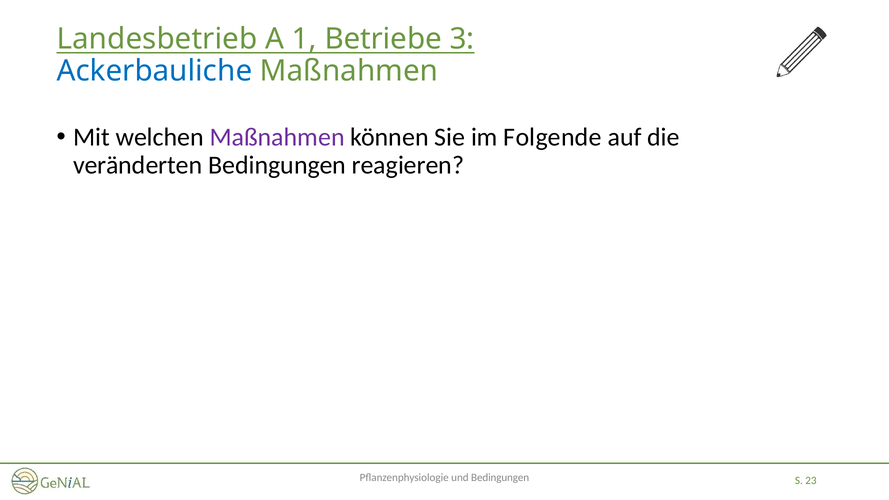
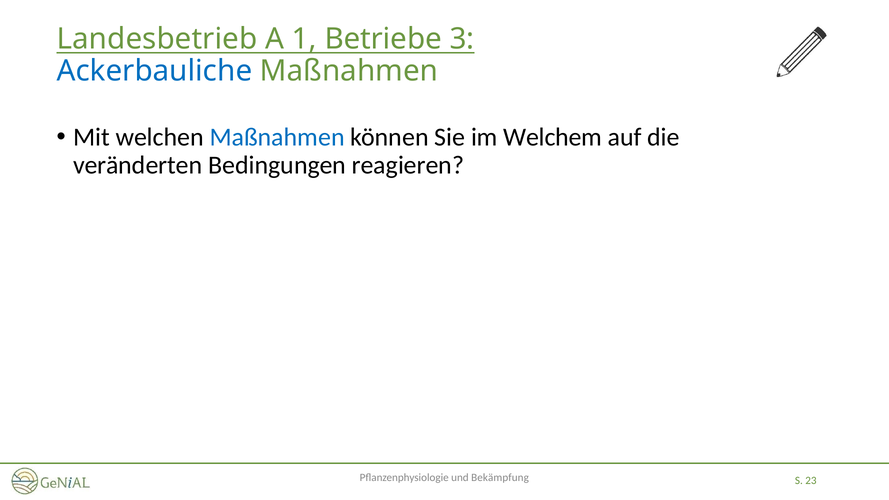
Maßnahmen at (277, 137) colour: purple -> blue
Folgende: Folgende -> Welchem
und Bedingungen: Bedingungen -> Bekämpfung
